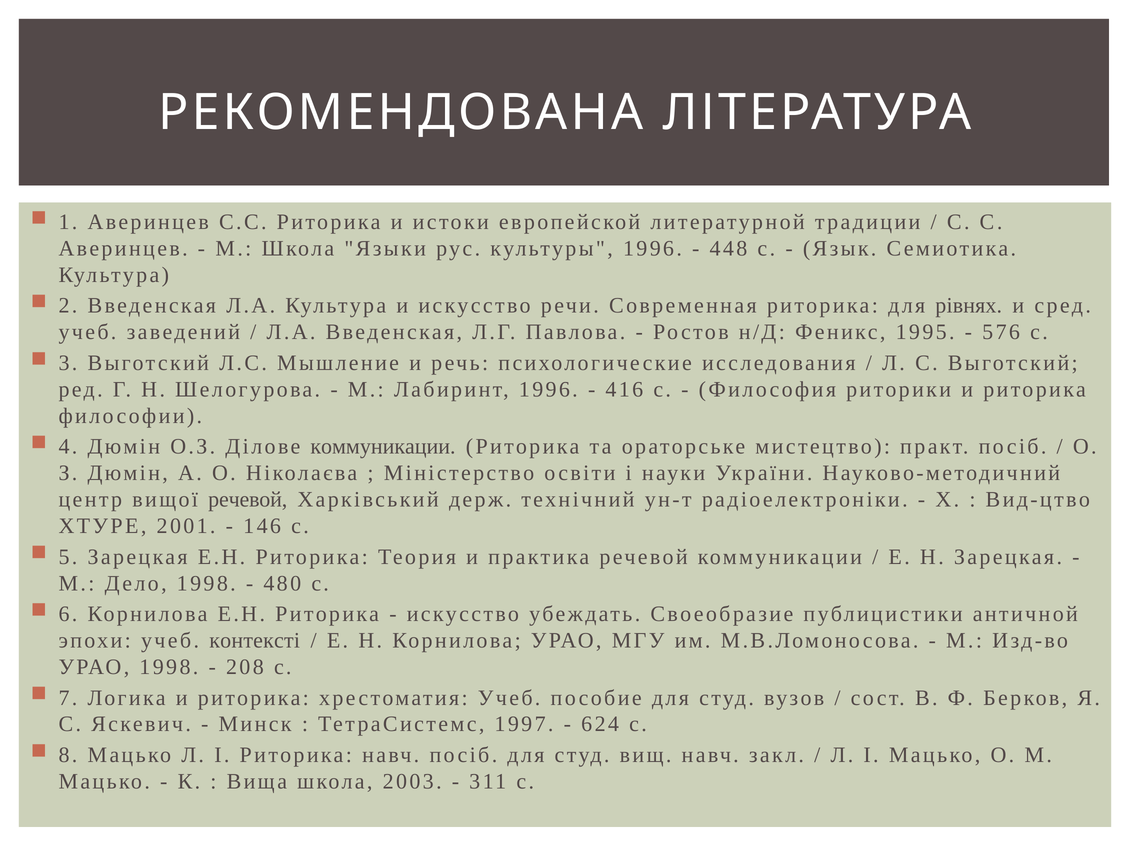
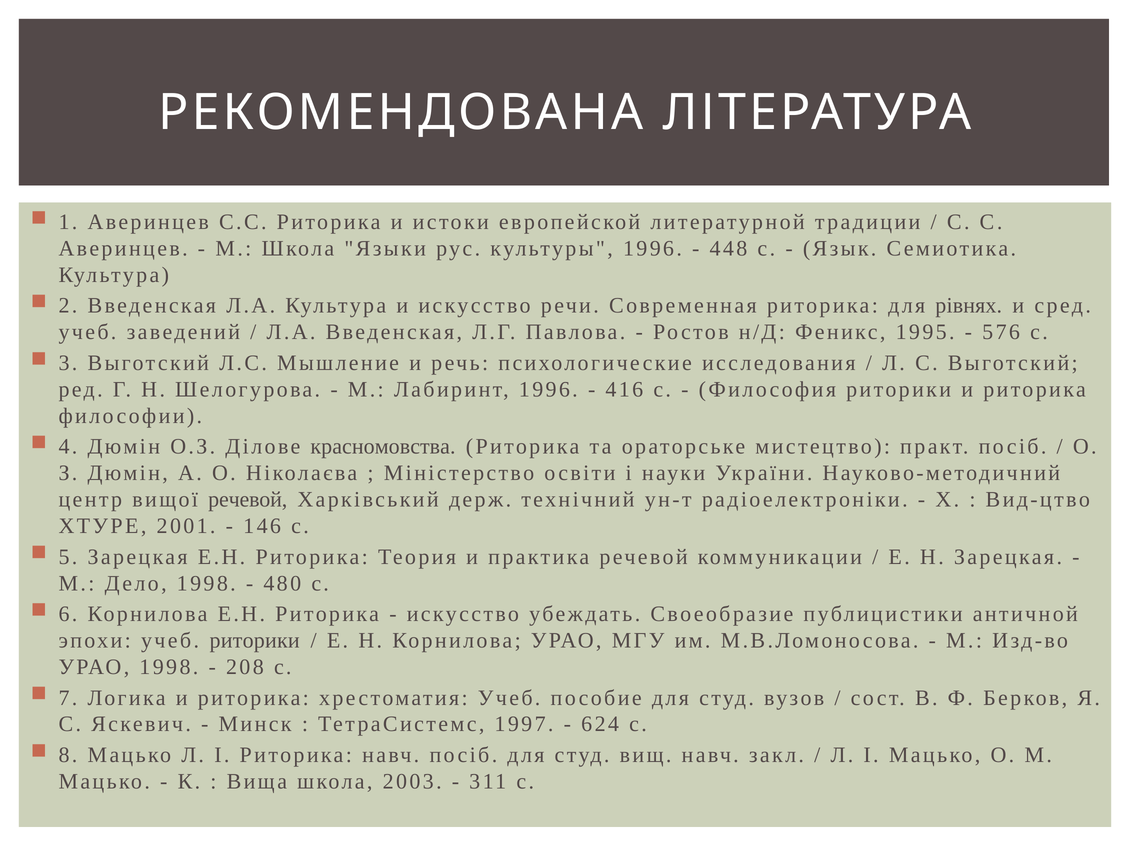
Ділове коммуникации: коммуникации -> красномовства
учеб контексті: контексті -> риторики
